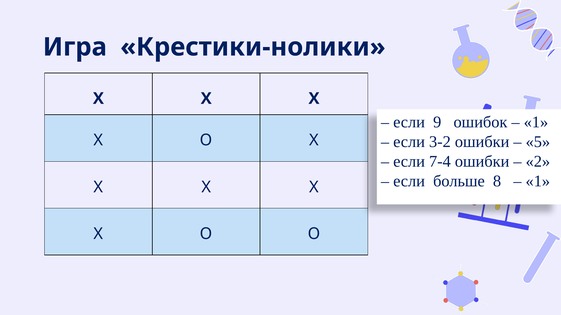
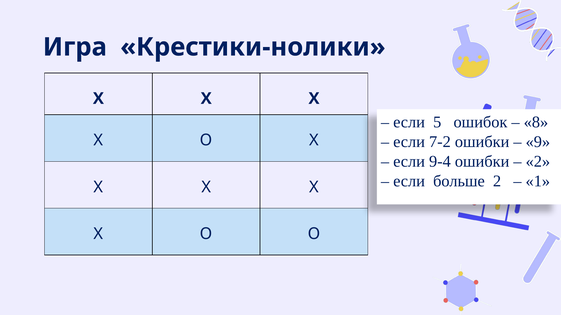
9: 9 -> 5
1 at (536, 122): 1 -> 8
3-2: 3-2 -> 7-2
5: 5 -> 9
7-4: 7-4 -> 9-4
больше 8: 8 -> 2
